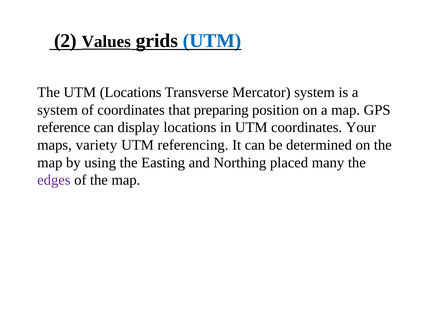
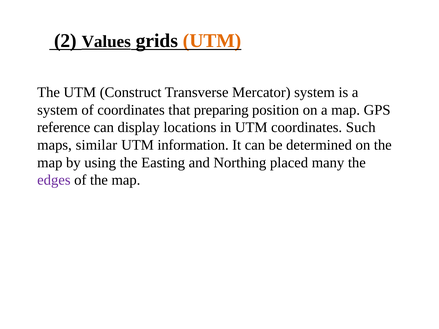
UTM at (212, 41) colour: blue -> orange
UTM Locations: Locations -> Construct
Your: Your -> Such
variety: variety -> similar
referencing: referencing -> information
